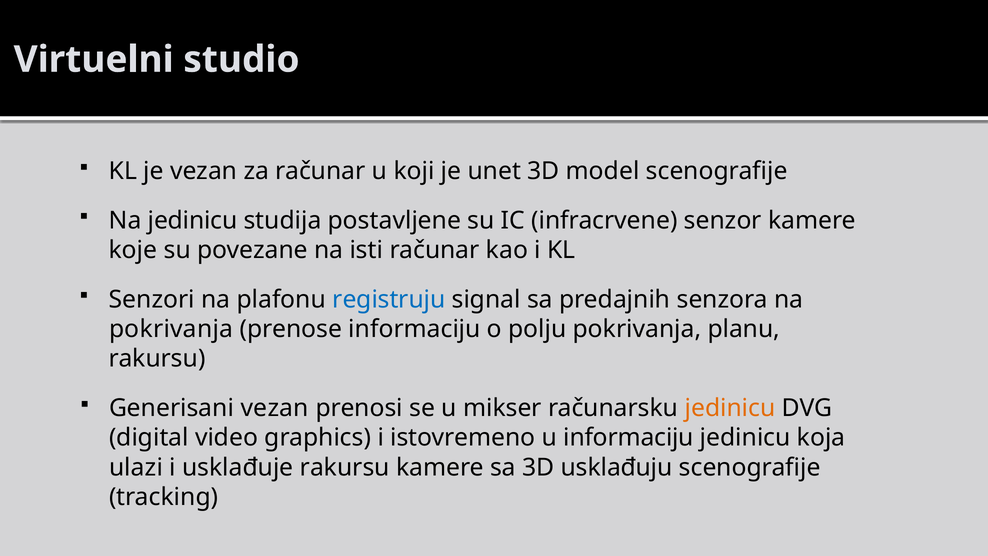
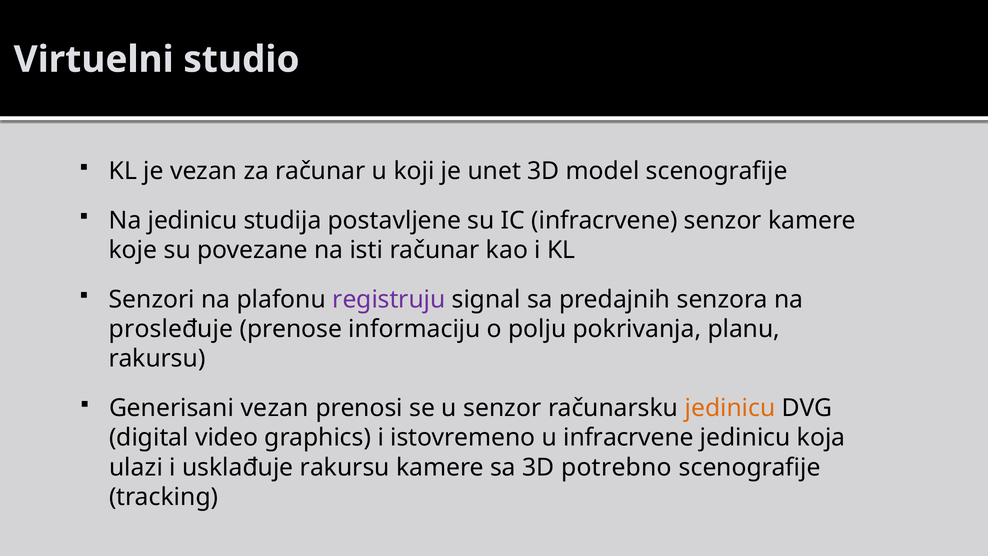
registruju colour: blue -> purple
pokrivanja at (171, 329): pokrivanja -> prosleđuje
u mikser: mikser -> senzor
u informaciju: informaciju -> infracrvene
usklađuju: usklađuju -> potrebno
